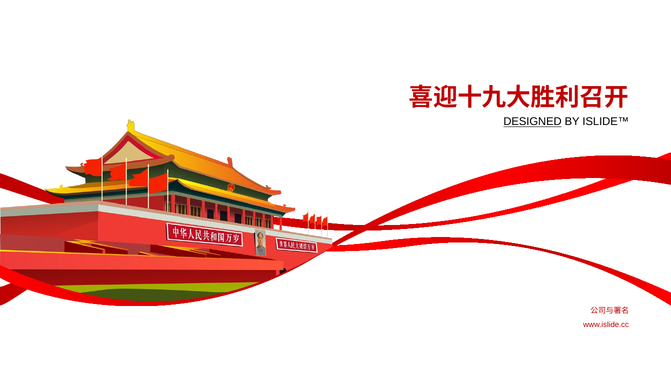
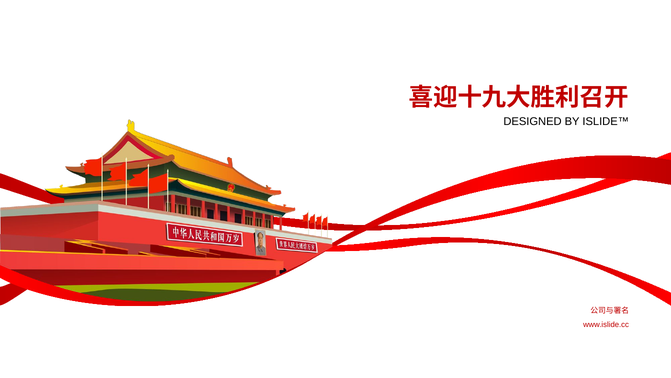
DESIGNED underline: present -> none
